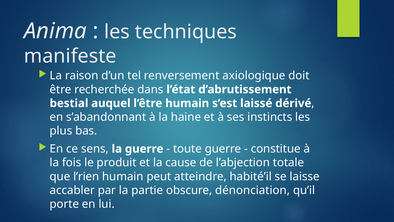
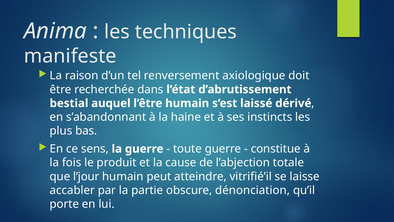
l’rien: l’rien -> l’jour
habité’il: habité’il -> vitrifié’il
